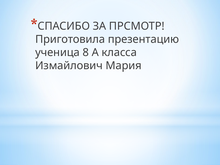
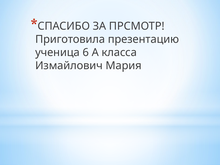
8: 8 -> 6
